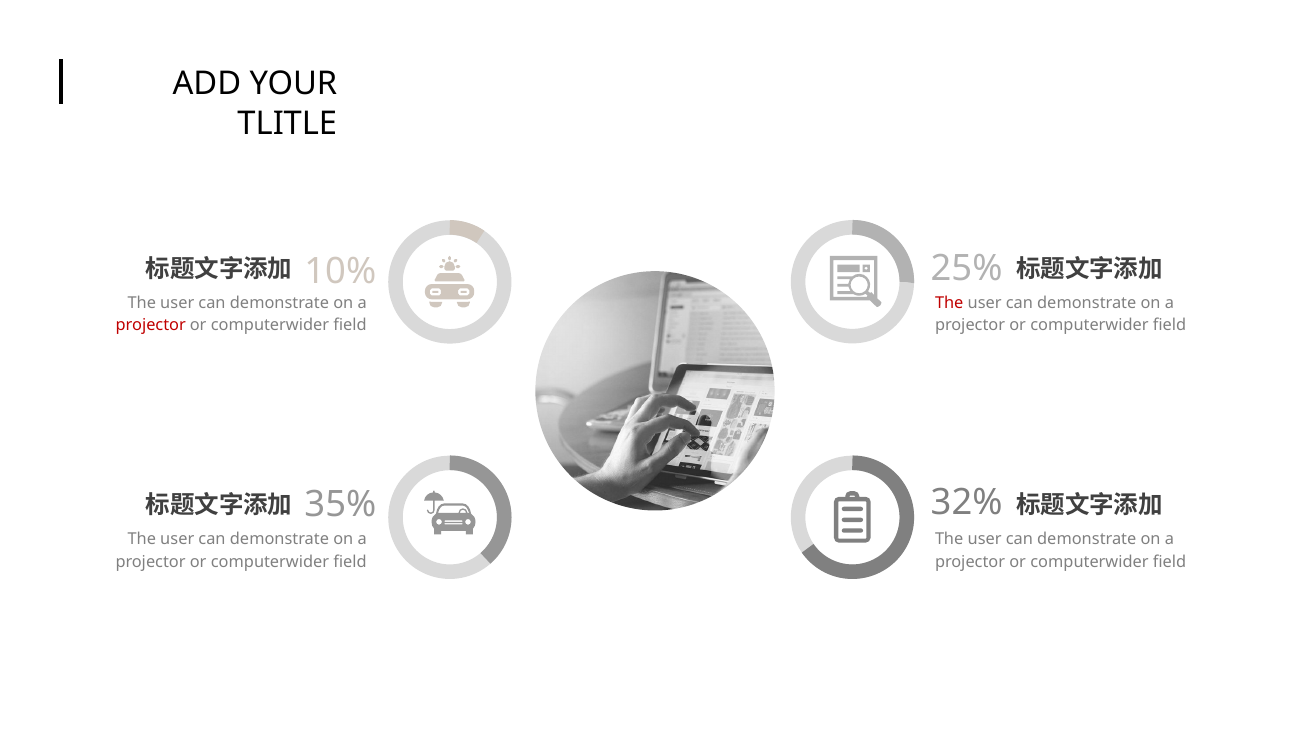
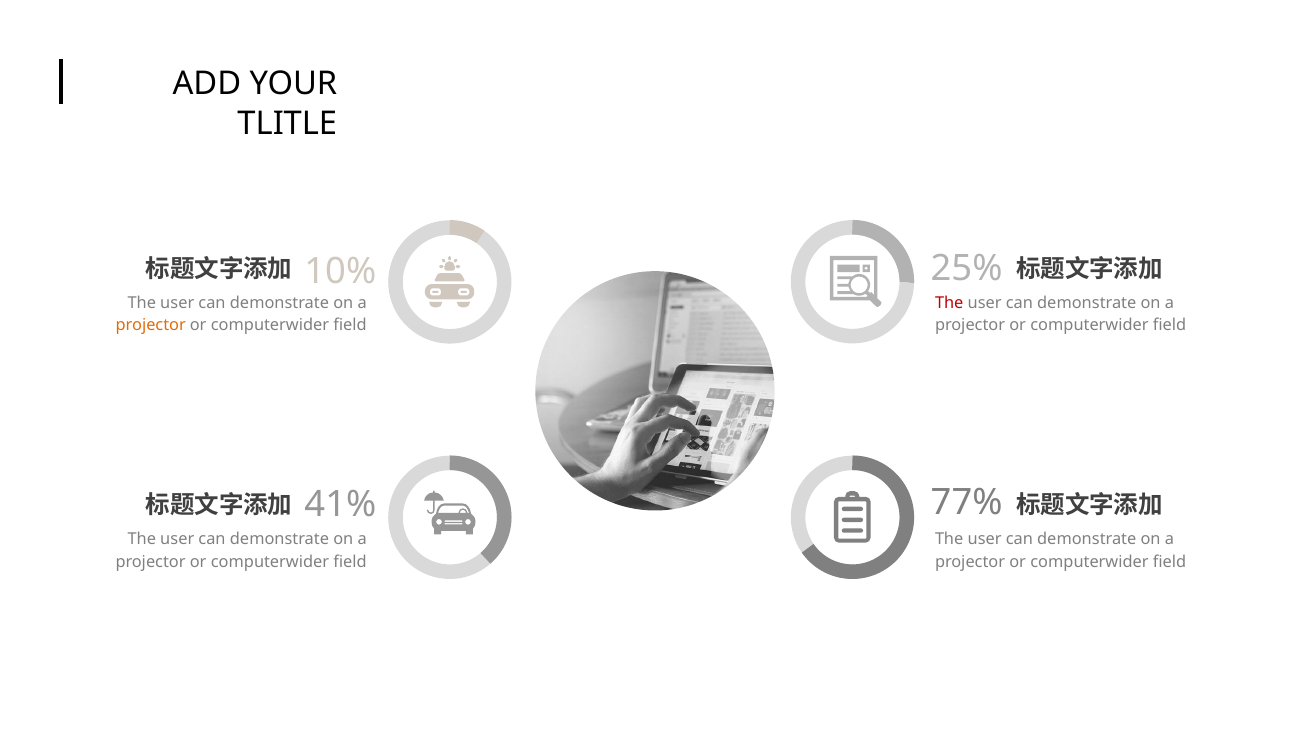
projector at (151, 325) colour: red -> orange
32%: 32% -> 77%
35%: 35% -> 41%
